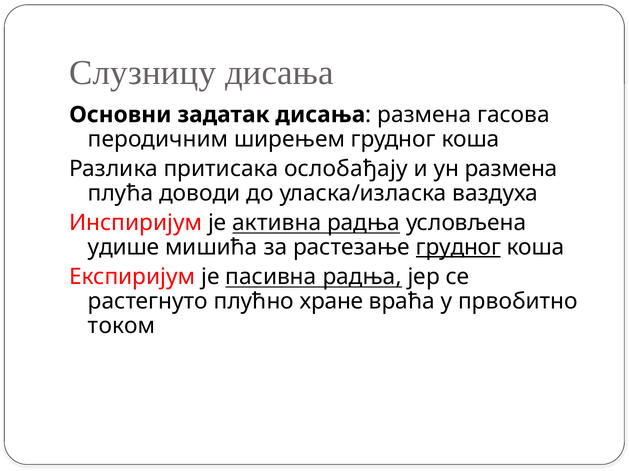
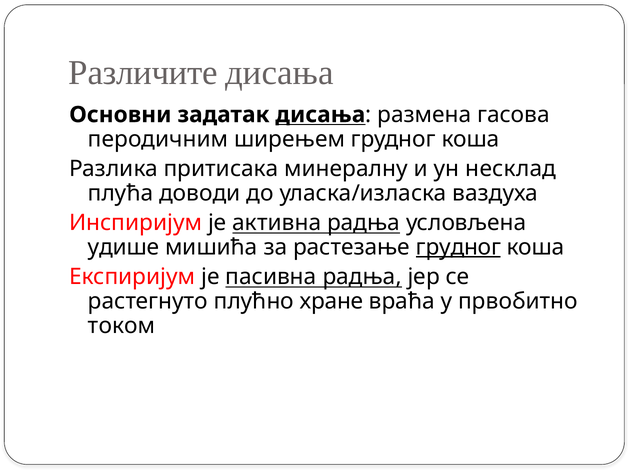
Слузницу: Слузницу -> Различите
дисања at (320, 115) underline: none -> present
ослобађају: ослобађају -> минералну
ун размена: размена -> несклад
